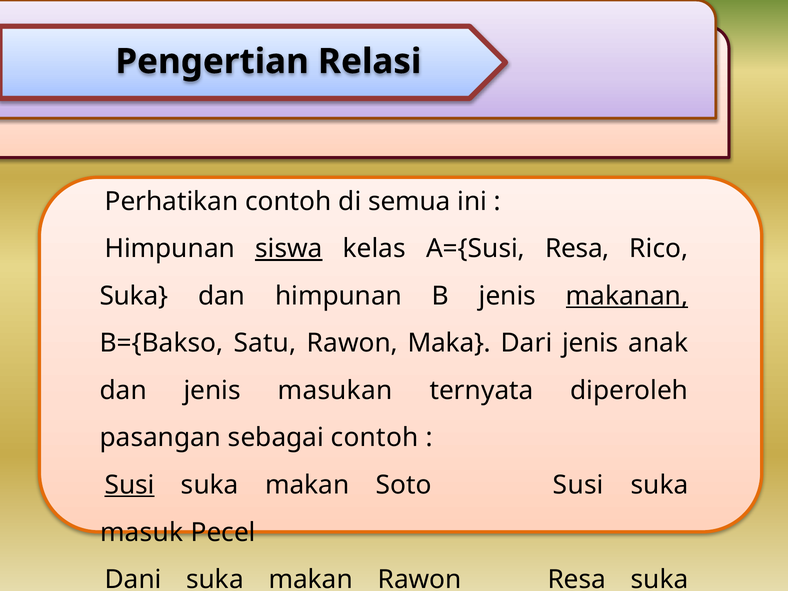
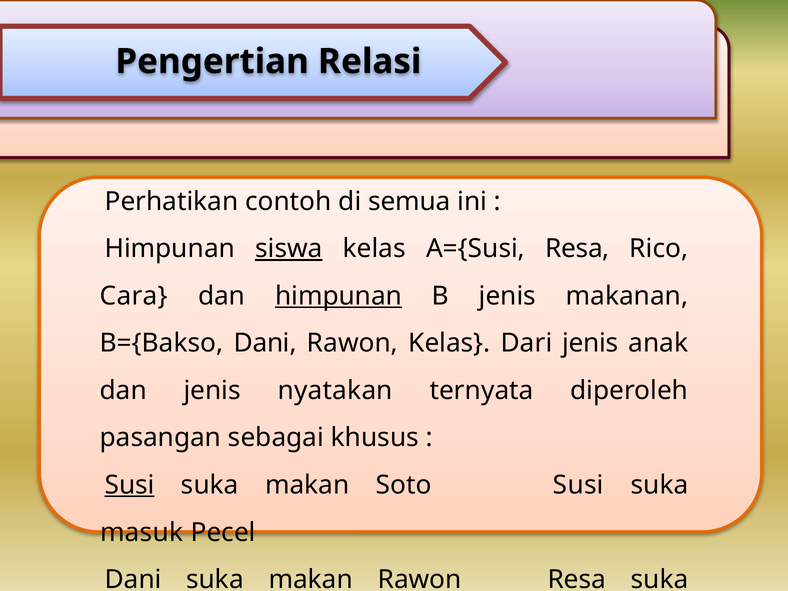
Suka at (134, 296): Suka -> Cara
himpunan at (339, 296) underline: none -> present
makanan underline: present -> none
B={Bakso Satu: Satu -> Dani
Rawon Maka: Maka -> Kelas
masukan: masukan -> nyatakan
sebagai contoh: contoh -> khusus
